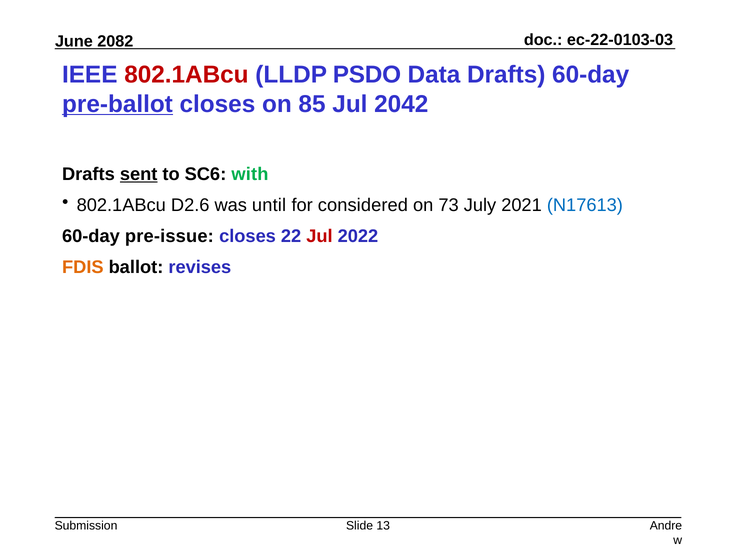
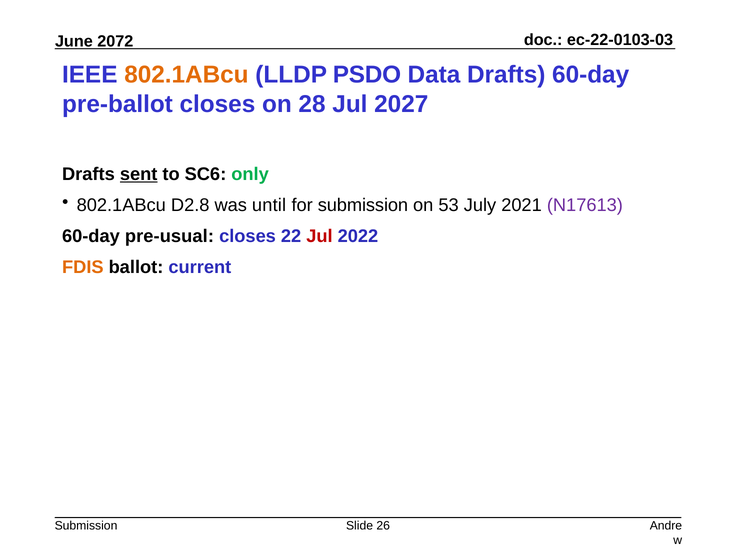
2082: 2082 -> 2072
802.1ABcu at (186, 75) colour: red -> orange
pre-ballot underline: present -> none
85: 85 -> 28
2042: 2042 -> 2027
with: with -> only
D2.6: D2.6 -> D2.8
for considered: considered -> submission
73: 73 -> 53
N17613 colour: blue -> purple
pre-issue: pre-issue -> pre-usual
revises: revises -> current
13: 13 -> 26
